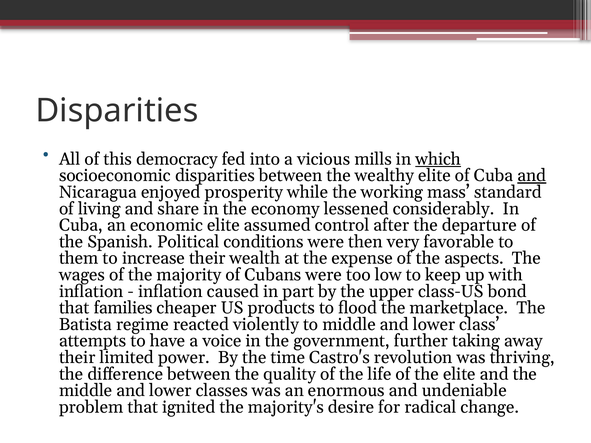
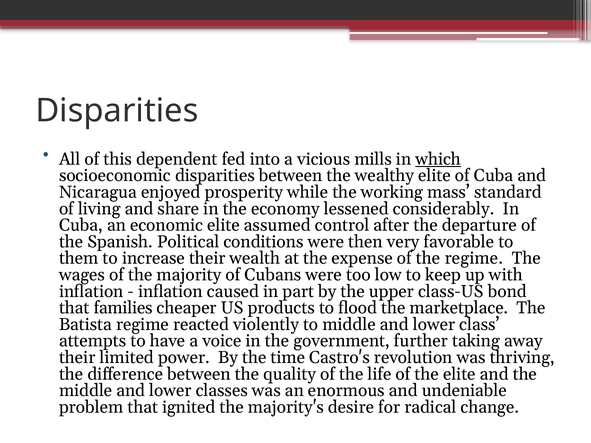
democracy: democracy -> dependent
and at (532, 176) underline: present -> none
the aspects: aspects -> regime
